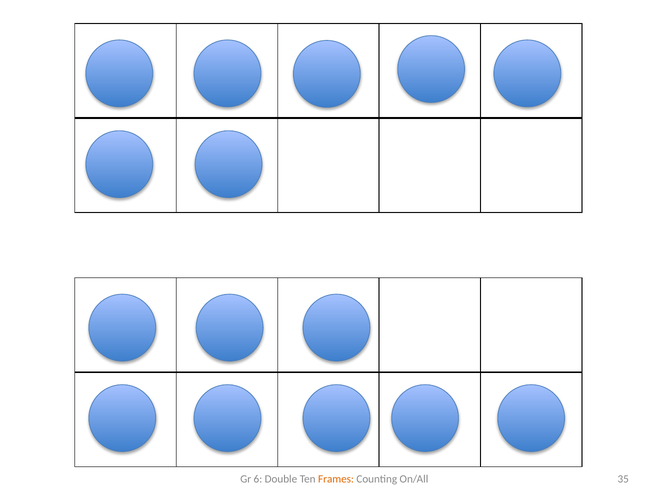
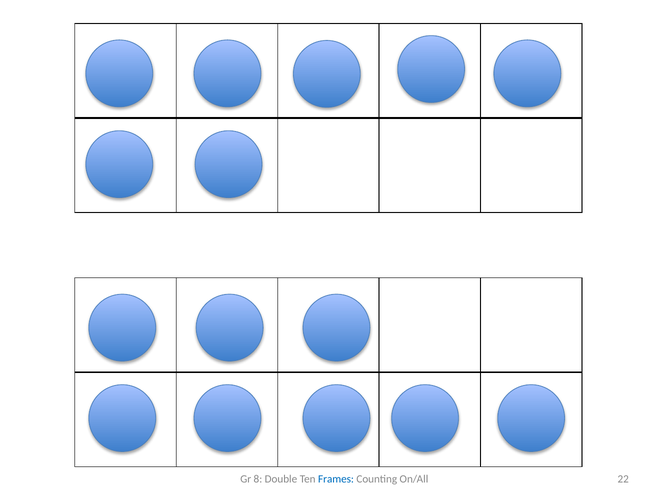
6: 6 -> 8
Frames colour: orange -> blue
35: 35 -> 22
